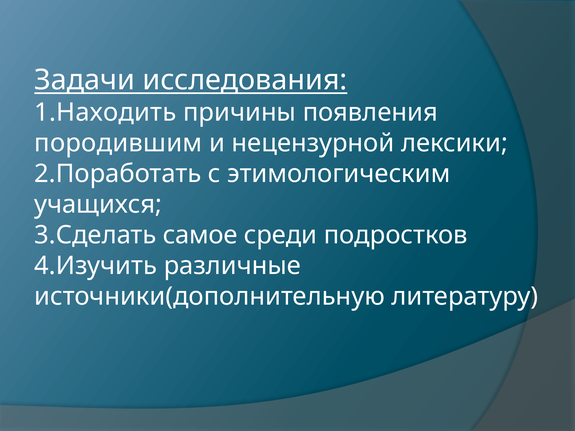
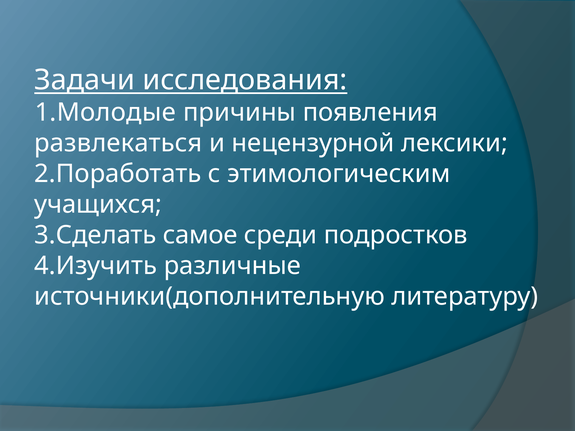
1.Находить: 1.Находить -> 1.Молодые
породившим: породившим -> развлекаться
